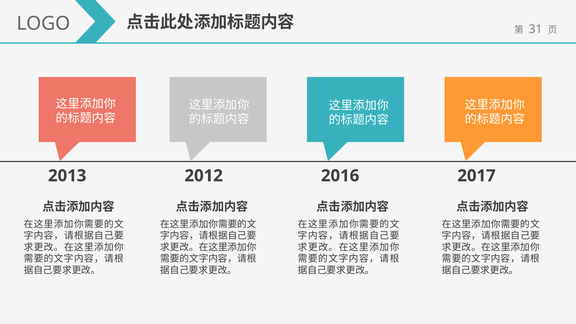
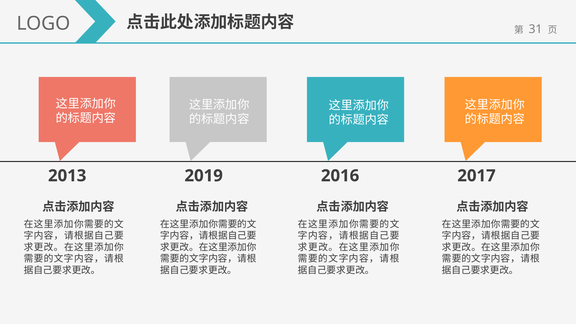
2012: 2012 -> 2019
